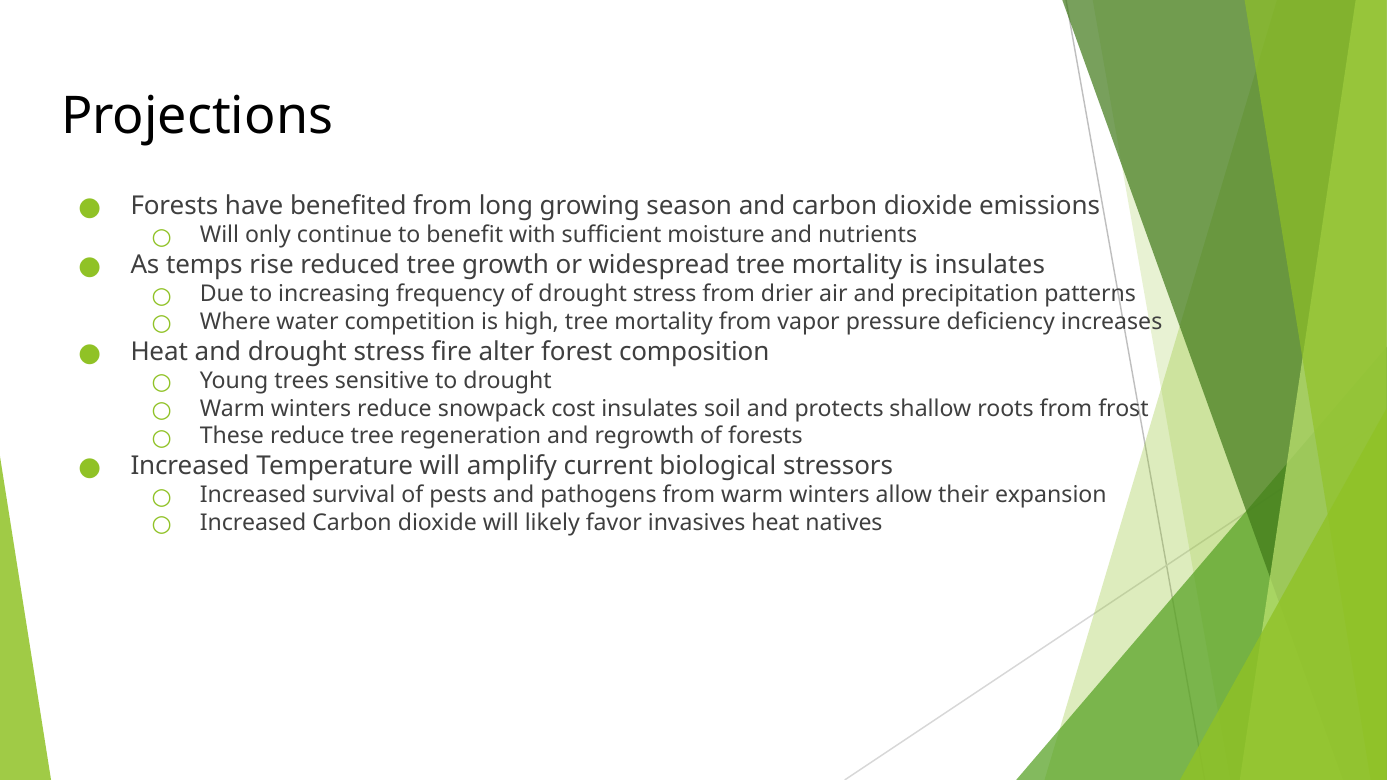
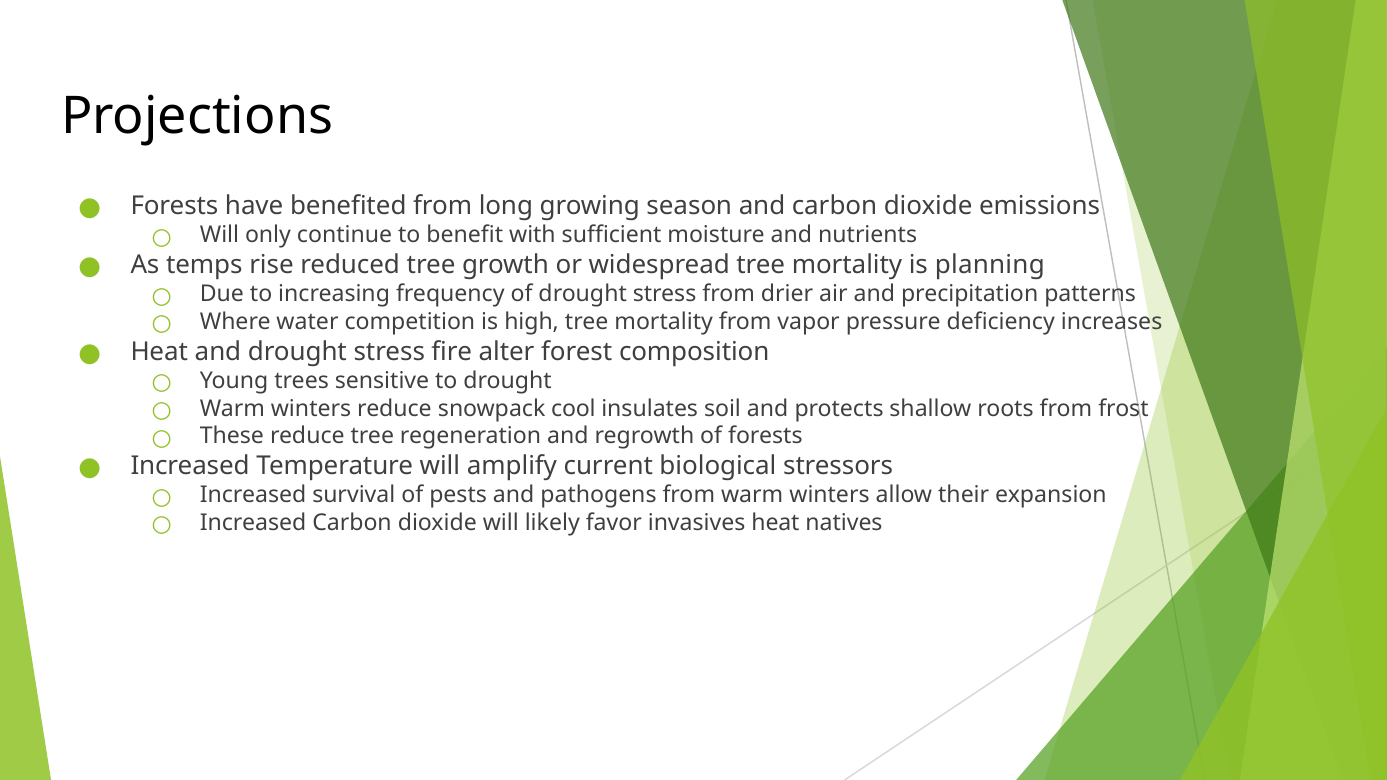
is insulates: insulates -> planning
cost: cost -> cool
